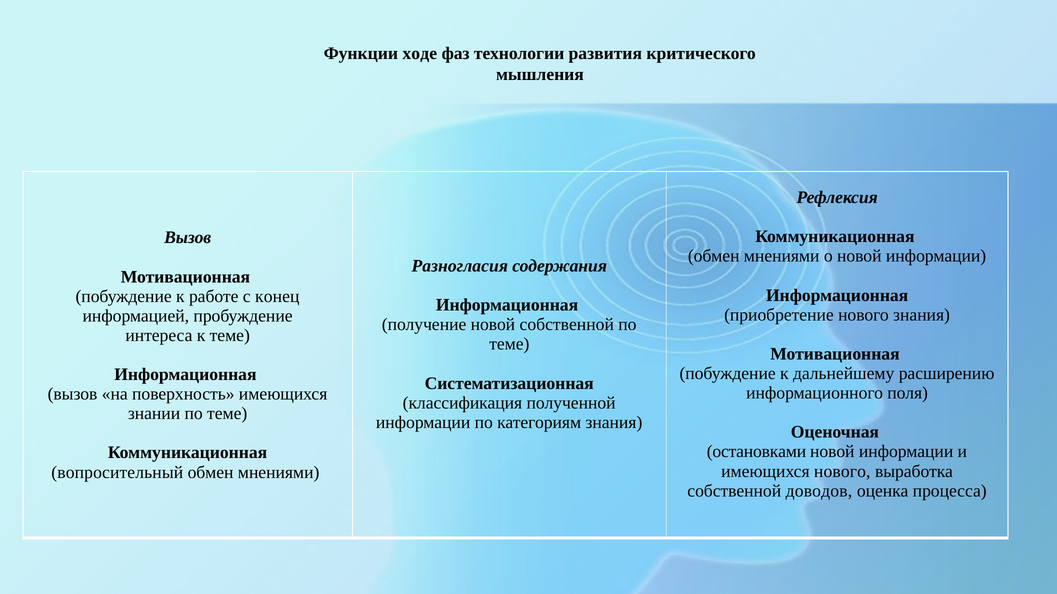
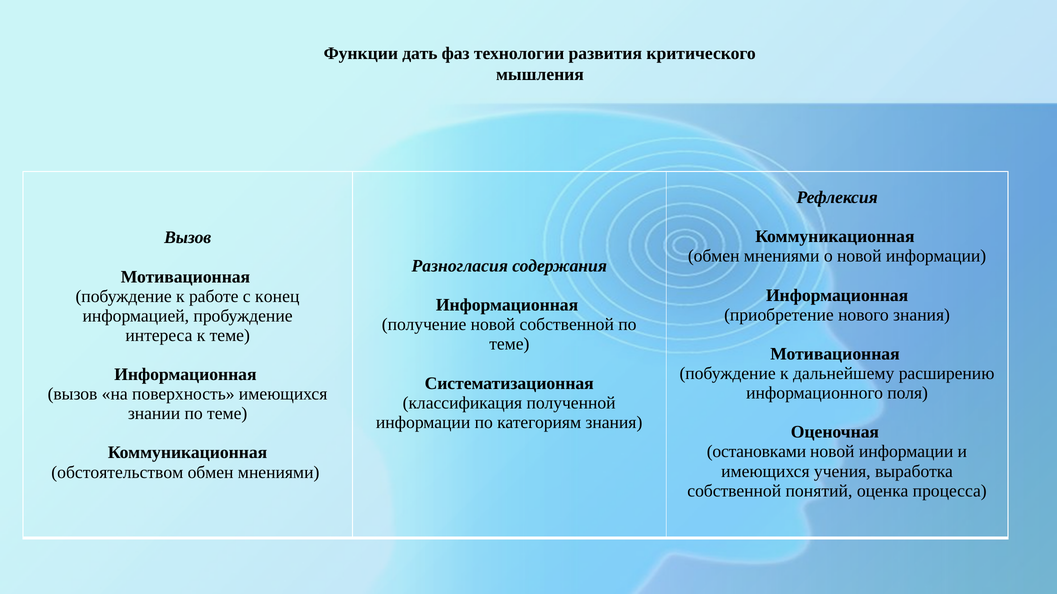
ходе: ходе -> дать
имеющихся нового: нового -> учения
вопросительный: вопросительный -> обстоятельством
доводов: доводов -> понятий
